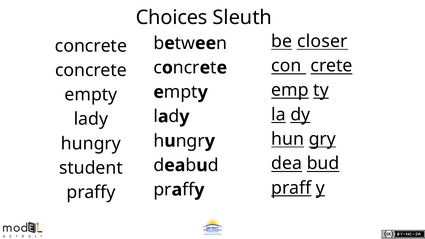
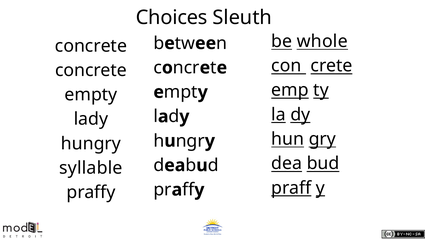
closer: closer -> whole
student: student -> syllable
